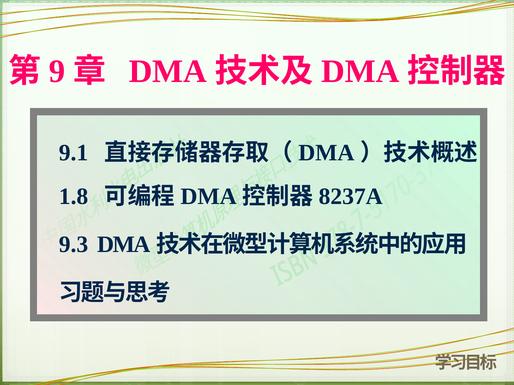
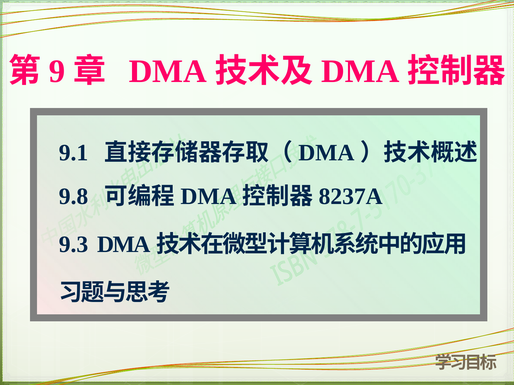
1.8: 1.8 -> 9.8
